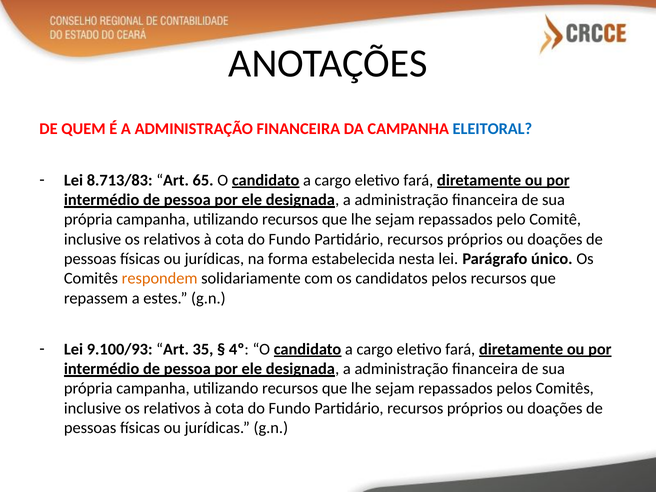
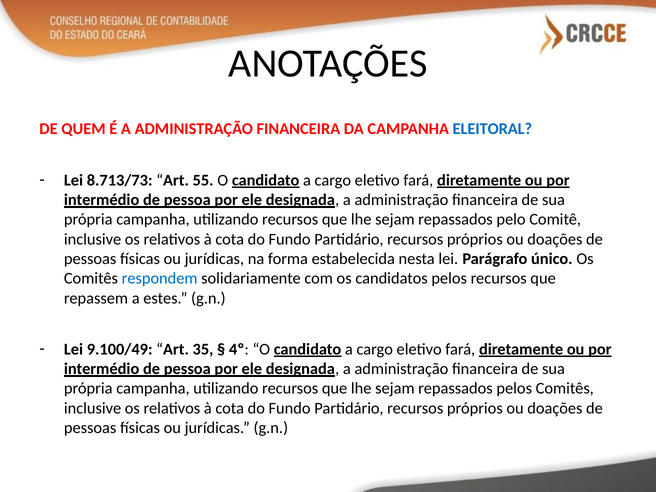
8.713/83: 8.713/83 -> 8.713/73
65: 65 -> 55
respondem colour: orange -> blue
9.100/93: 9.100/93 -> 9.100/49
